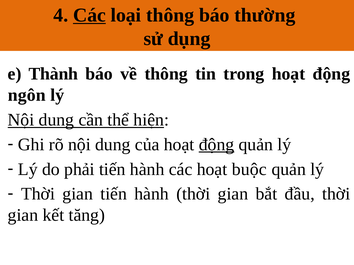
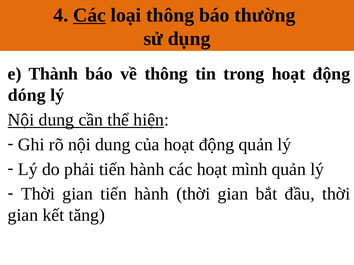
ngôn: ngôn -> dóng
động at (217, 145) underline: present -> none
buộc: buộc -> mình
